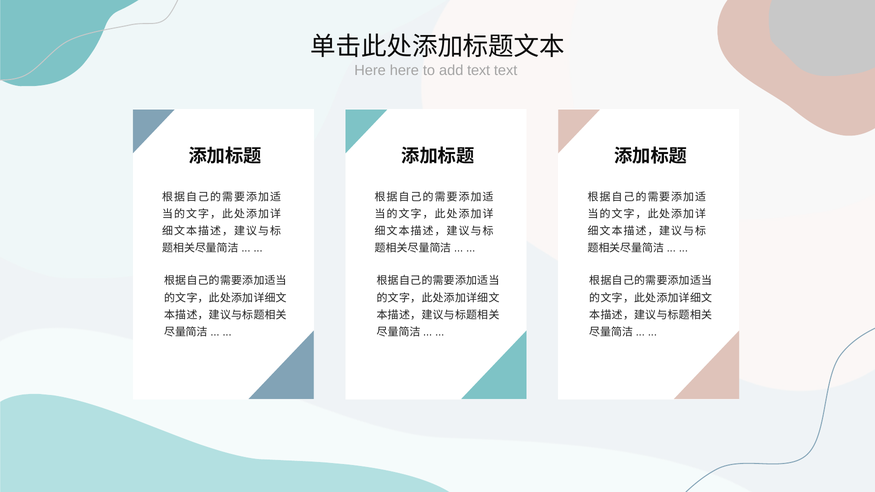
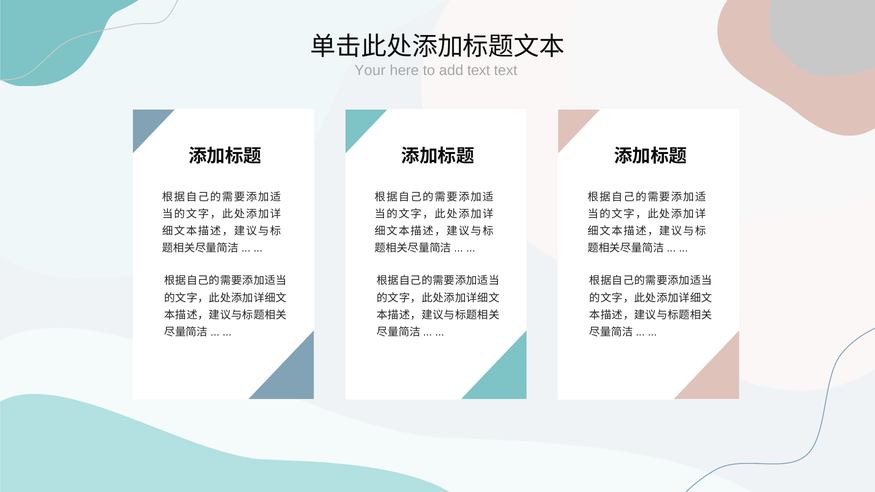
Here at (370, 70): Here -> Your
